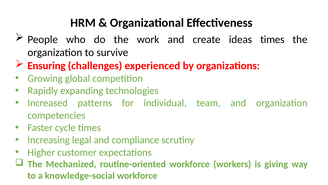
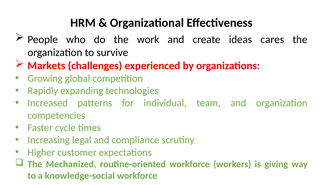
ideas times: times -> cares
Ensuring: Ensuring -> Markets
